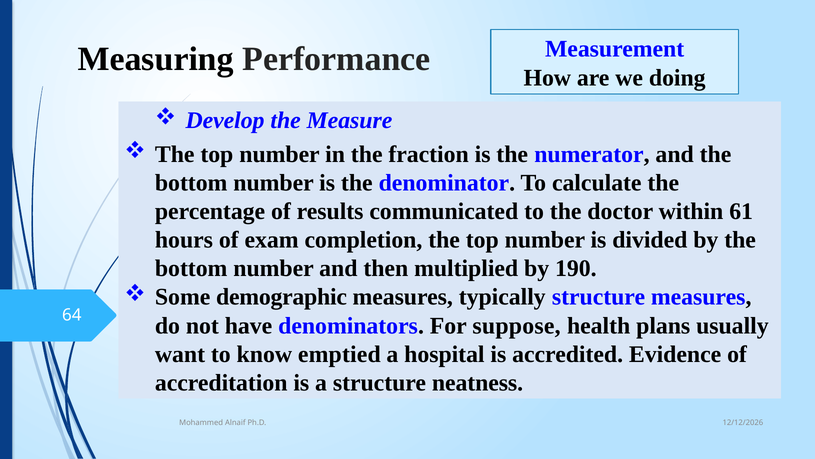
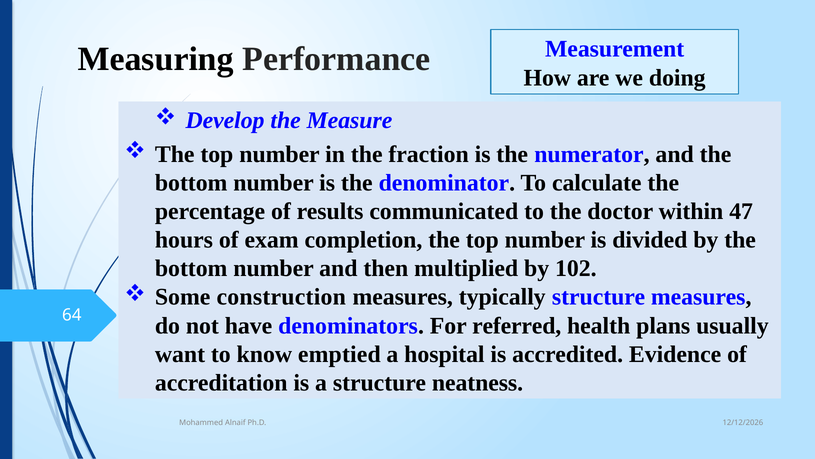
61: 61 -> 47
190: 190 -> 102
demographic: demographic -> construction
suppose: suppose -> referred
